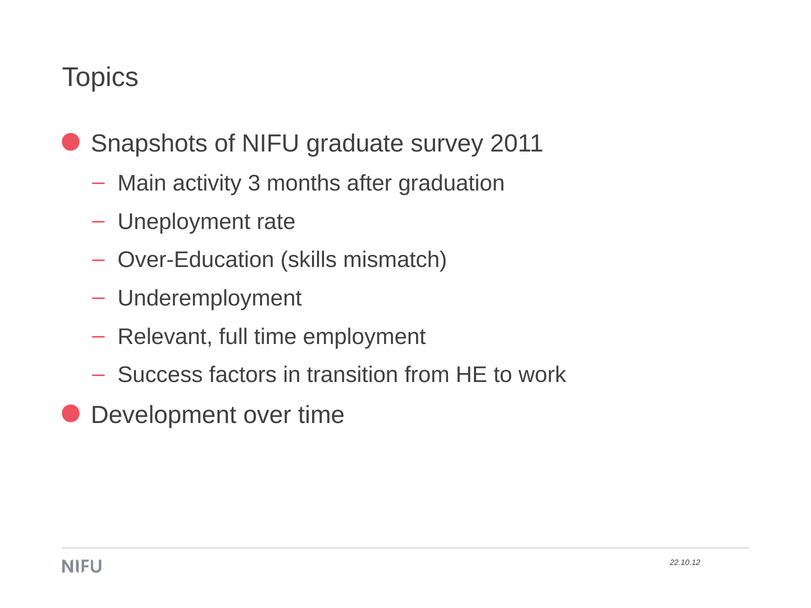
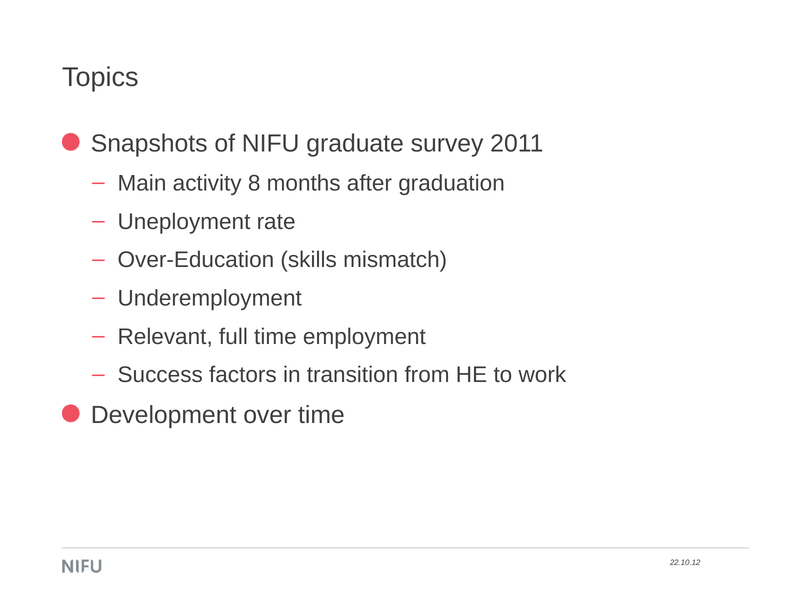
3: 3 -> 8
